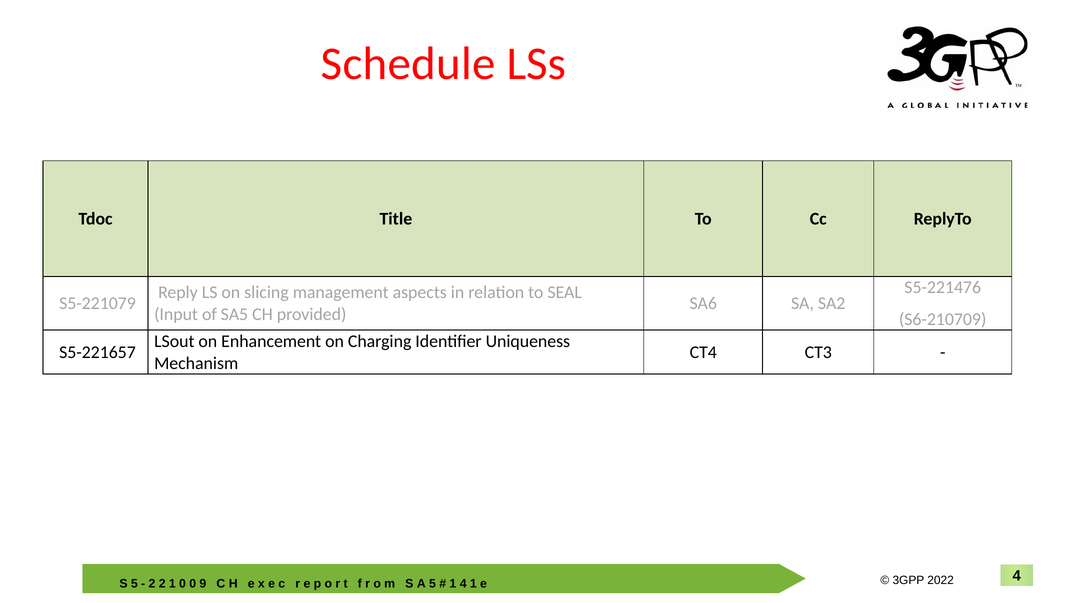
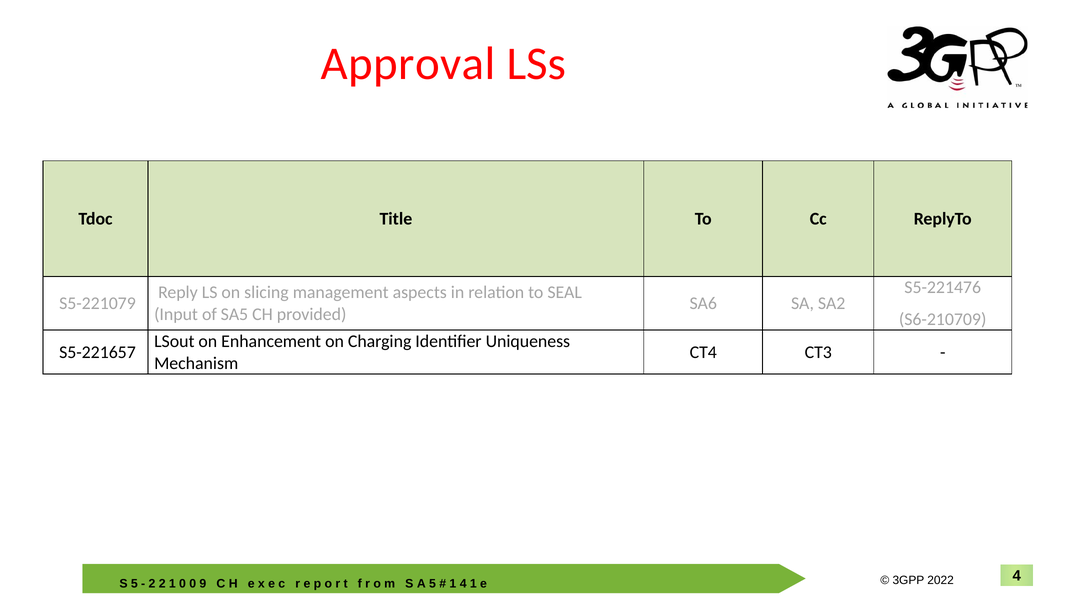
Schedule: Schedule -> Approval
